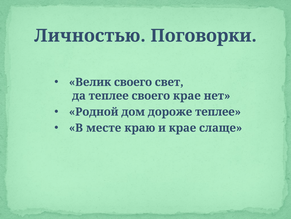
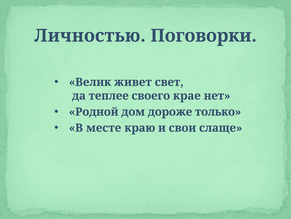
Велик своего: своего -> живет
дороже теплее: теплее -> только
и крае: крае -> свои
